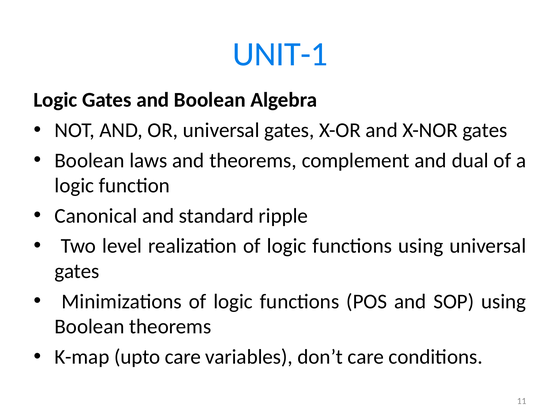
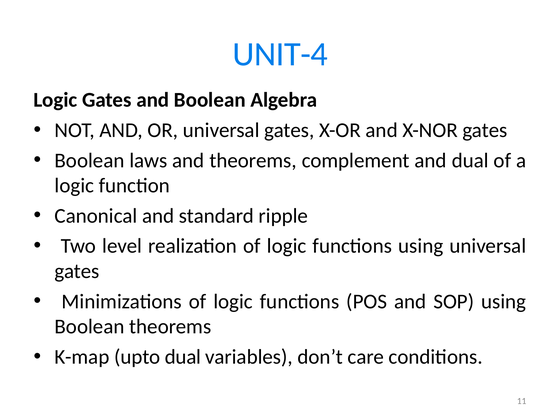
UNIT-1: UNIT-1 -> UNIT-4
upto care: care -> dual
